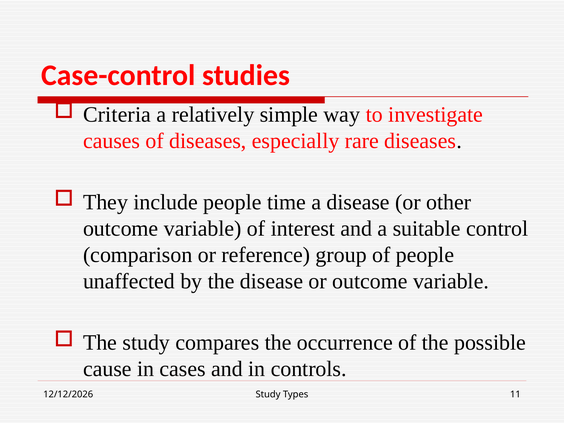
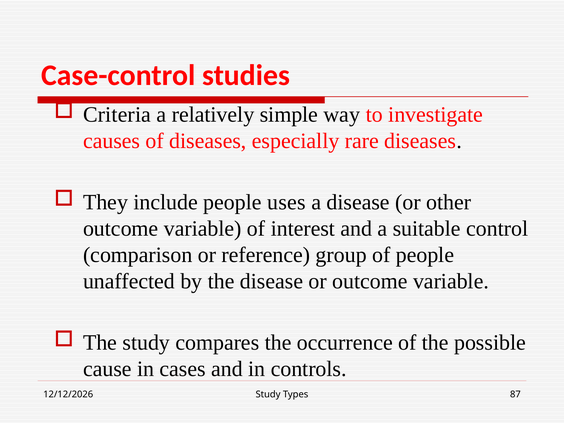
time: time -> uses
11: 11 -> 87
